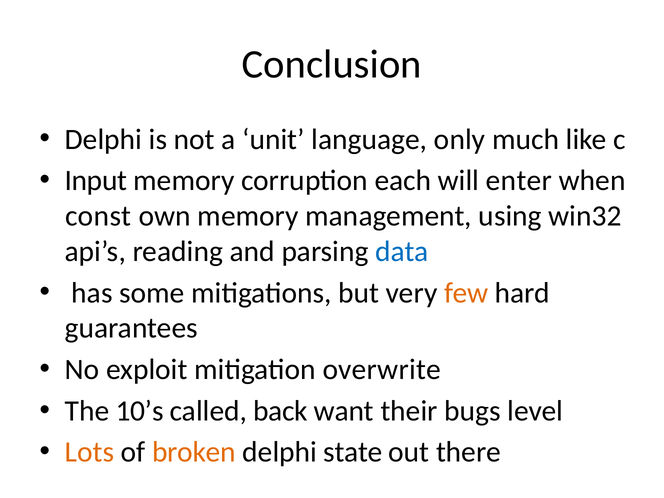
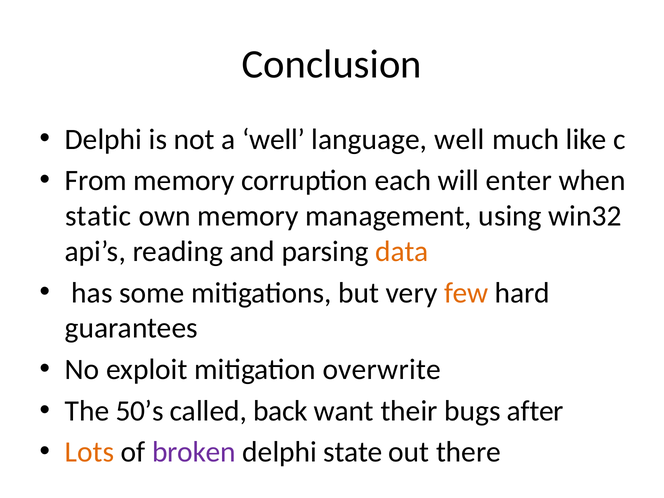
a unit: unit -> well
language only: only -> well
Input: Input -> From
const: const -> static
data colour: blue -> orange
10’s: 10’s -> 50’s
level: level -> after
broken colour: orange -> purple
